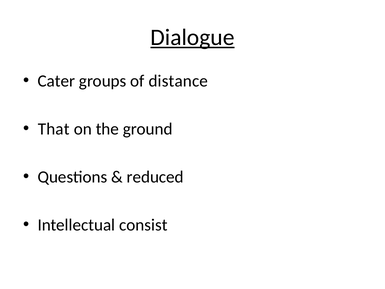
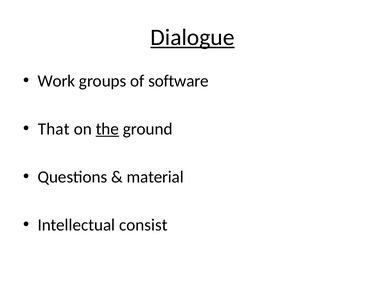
Cater: Cater -> Work
distance: distance -> software
the underline: none -> present
reduced: reduced -> material
